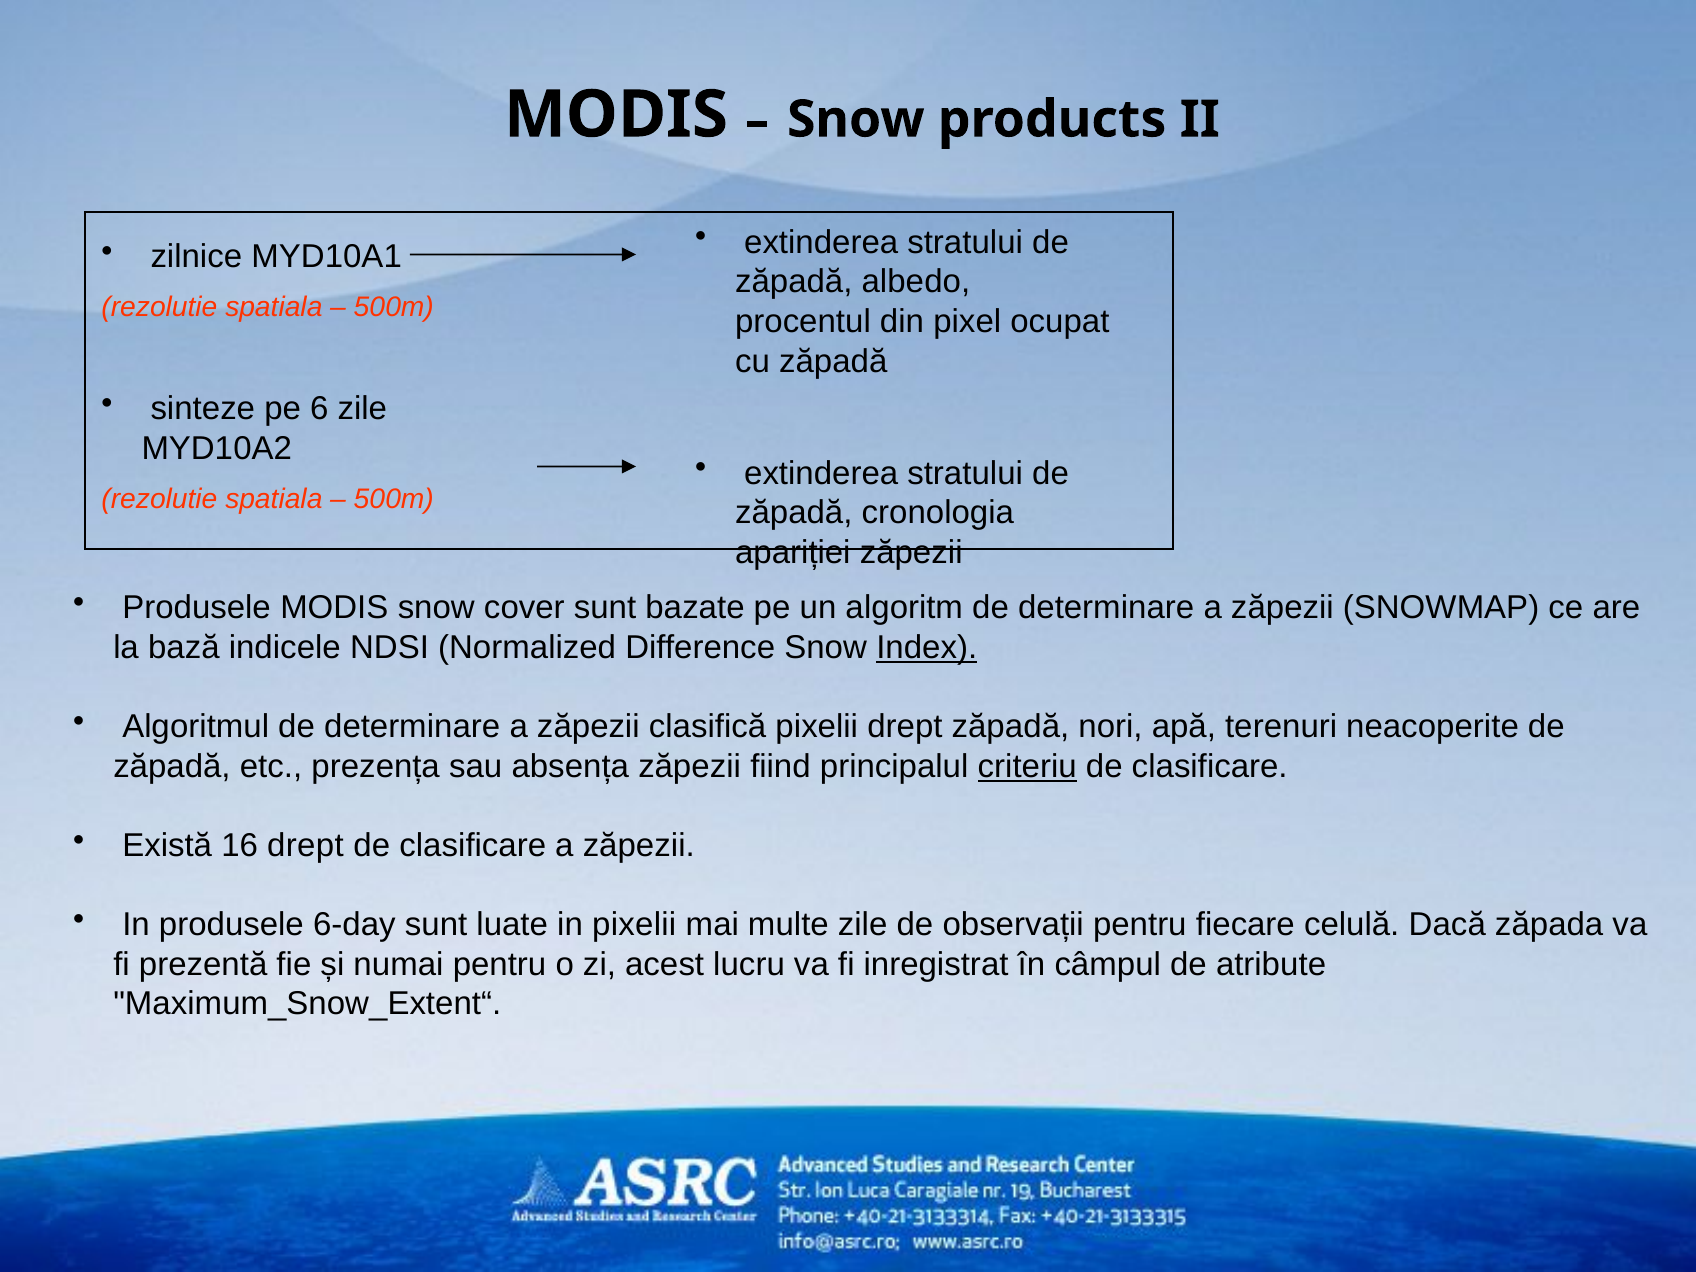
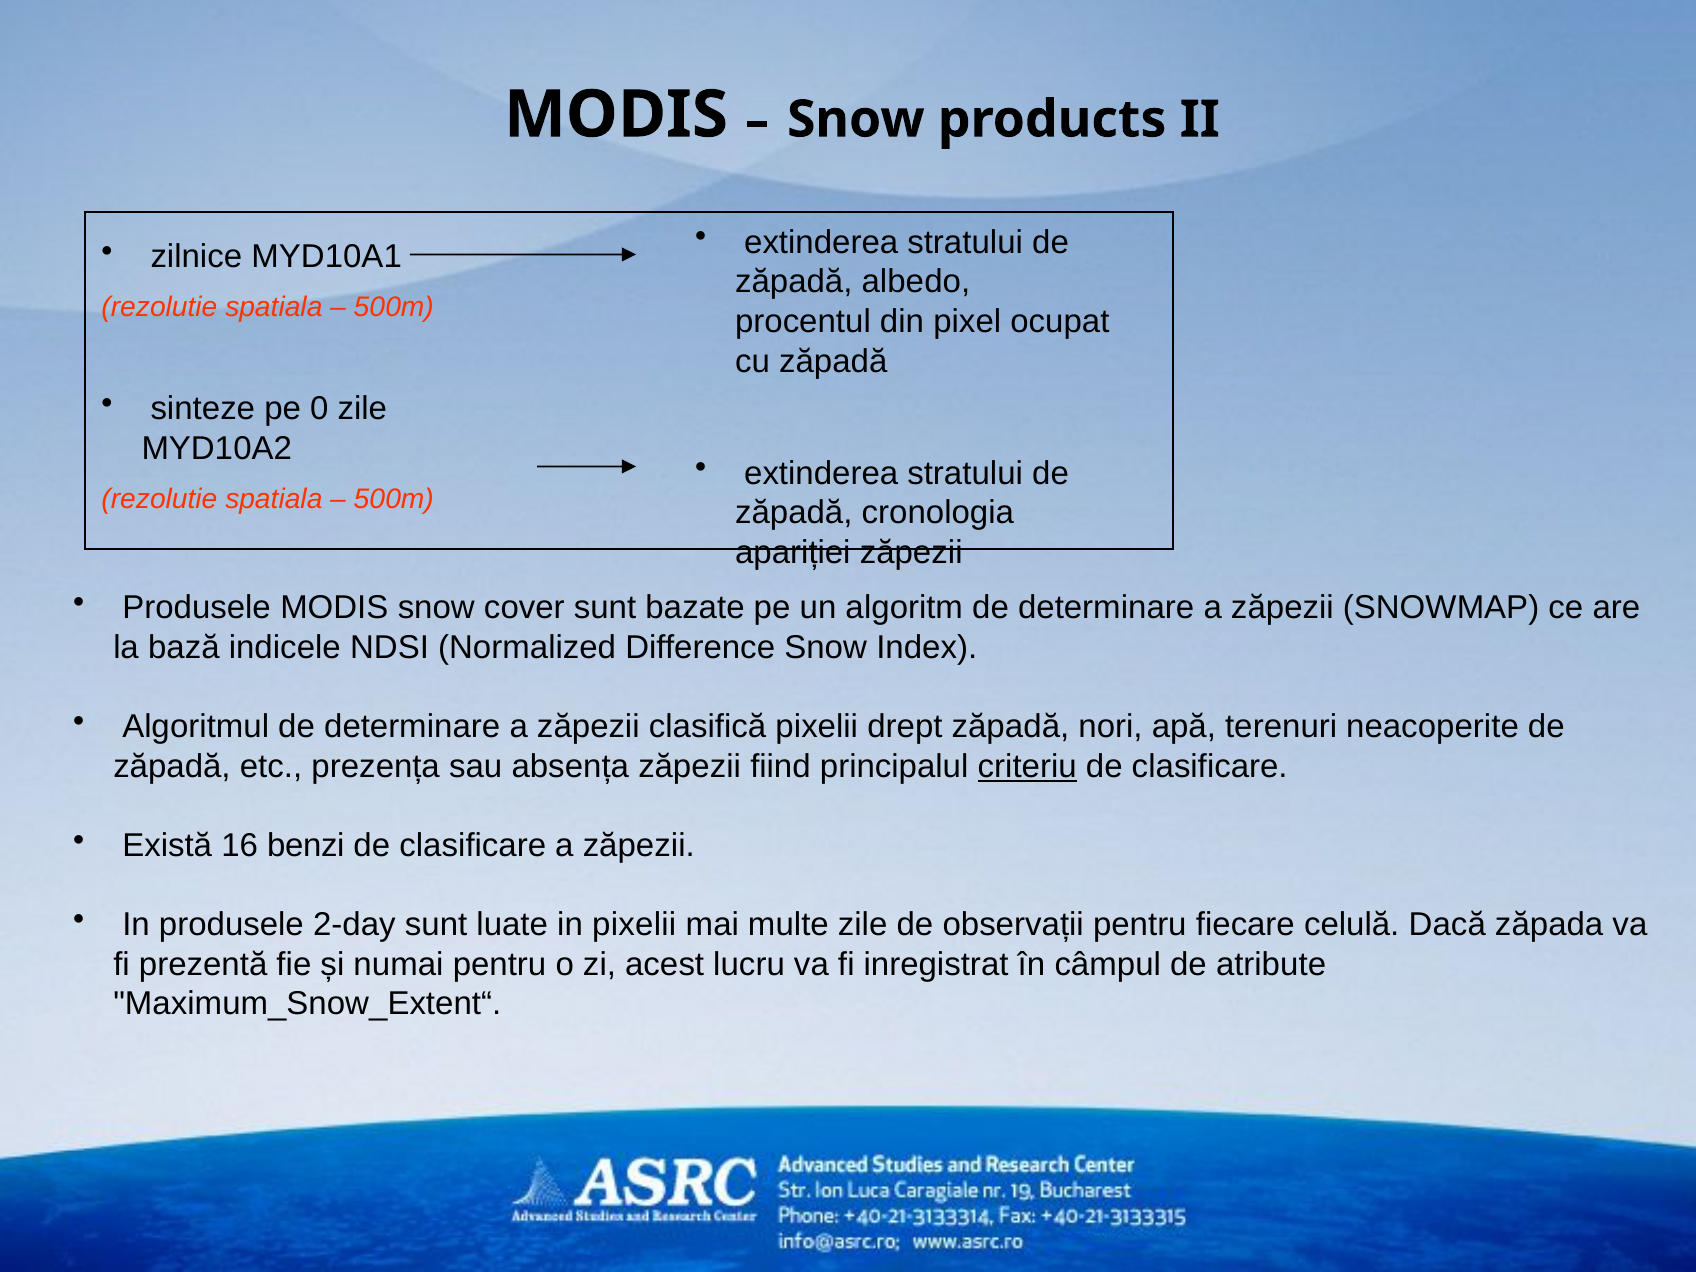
6: 6 -> 0
Index underline: present -> none
16 drept: drept -> benzi
6-day: 6-day -> 2-day
